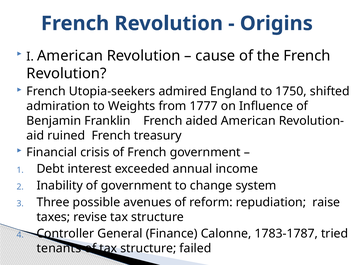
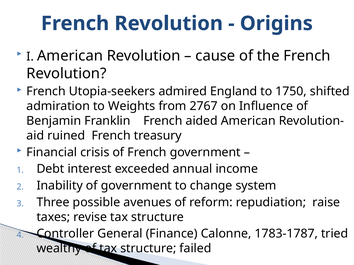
1777: 1777 -> 2767
tenants: tenants -> wealthy
